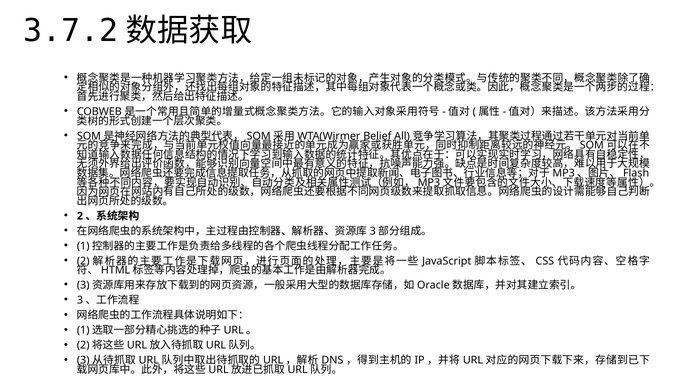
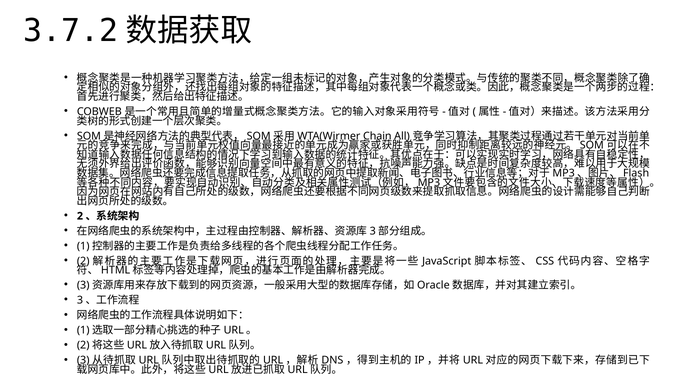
Belief: Belief -> Chain
